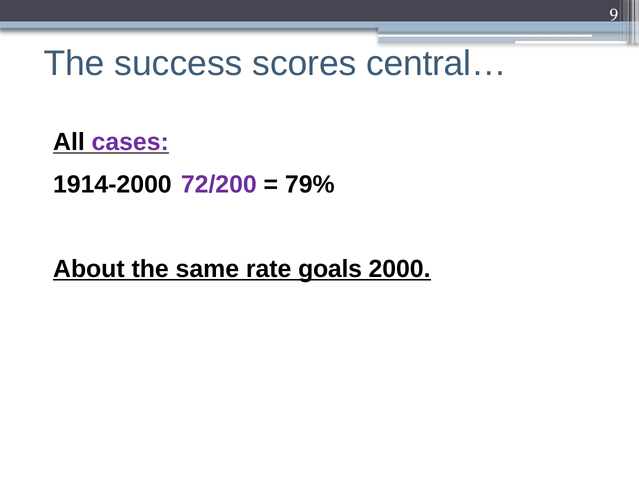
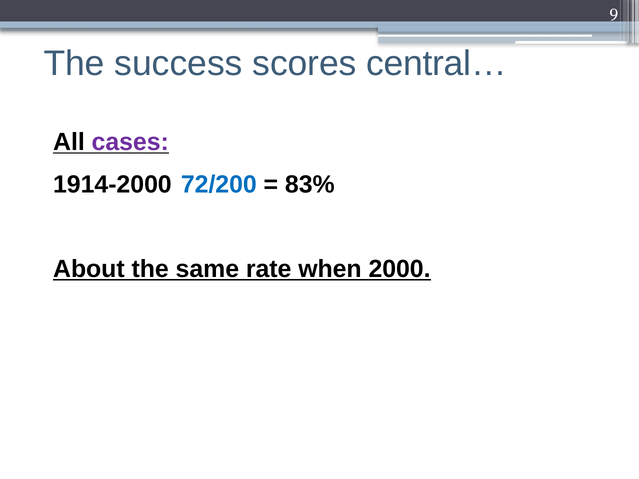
72/200 colour: purple -> blue
79%: 79% -> 83%
goals: goals -> when
